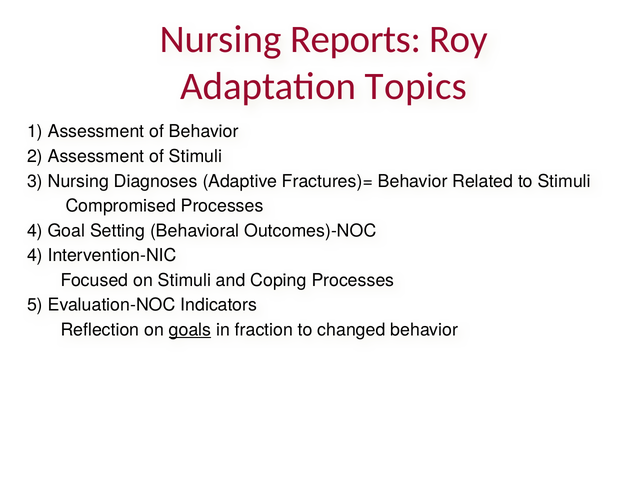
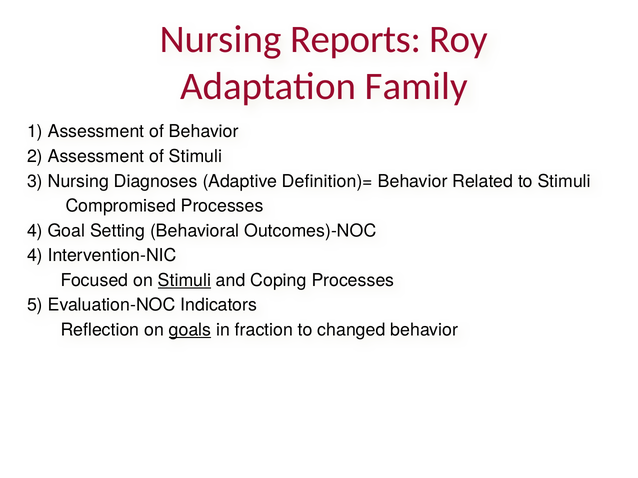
Topics: Topics -> Family
Fractures)=: Fractures)= -> Definition)=
Stimuli at (184, 281) underline: none -> present
